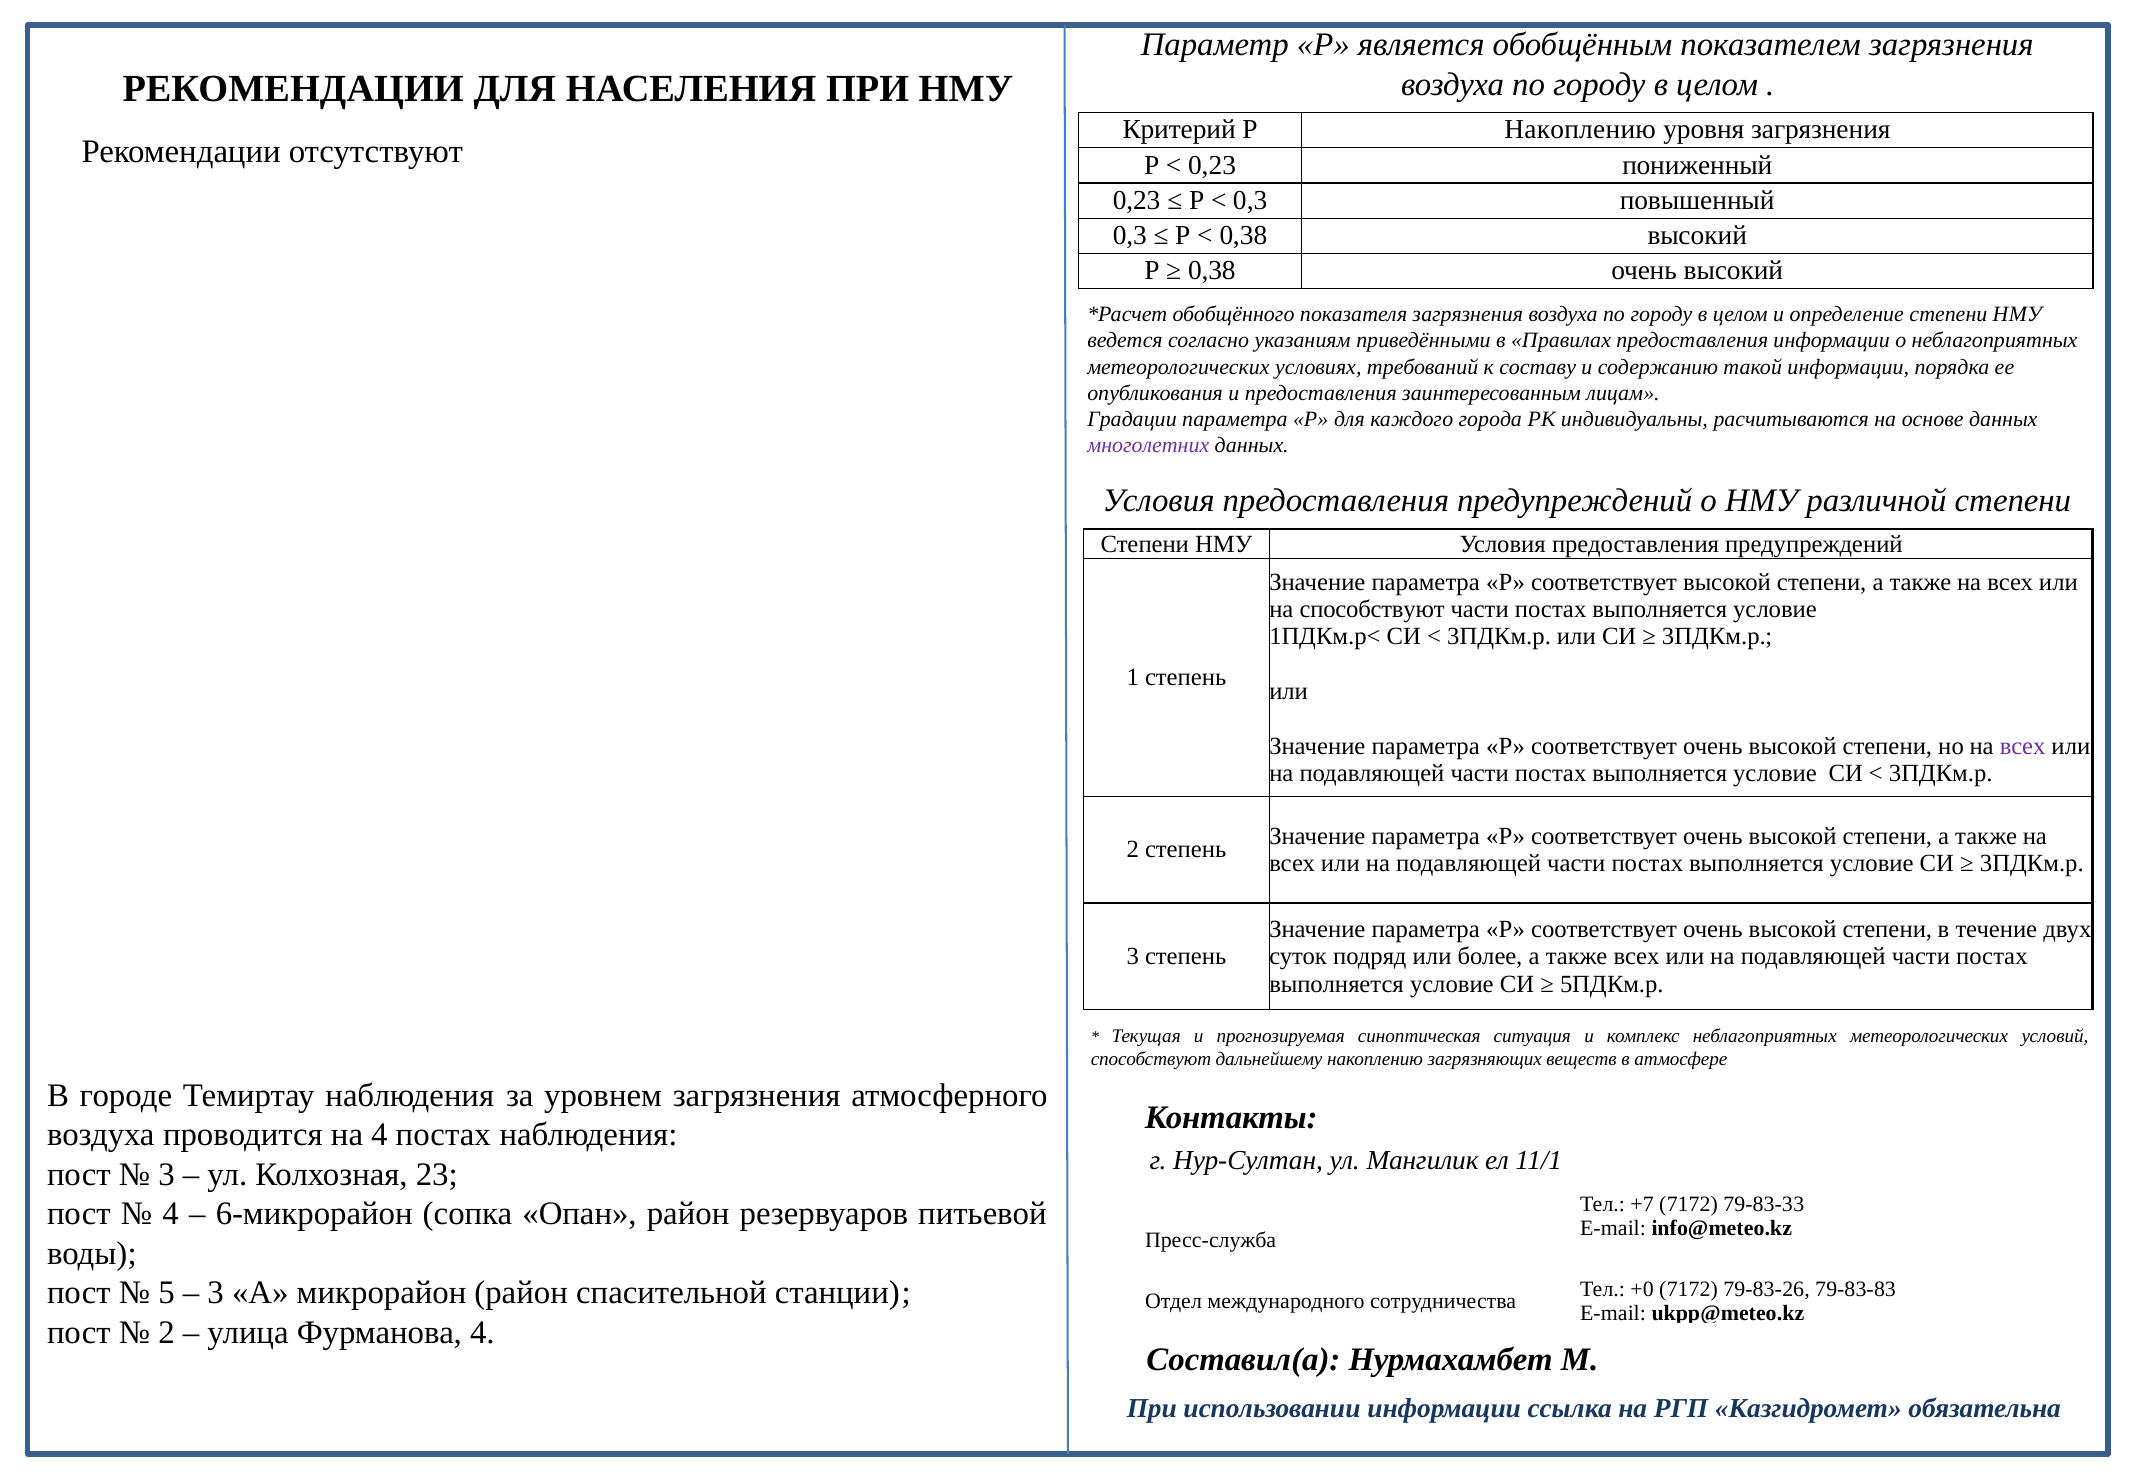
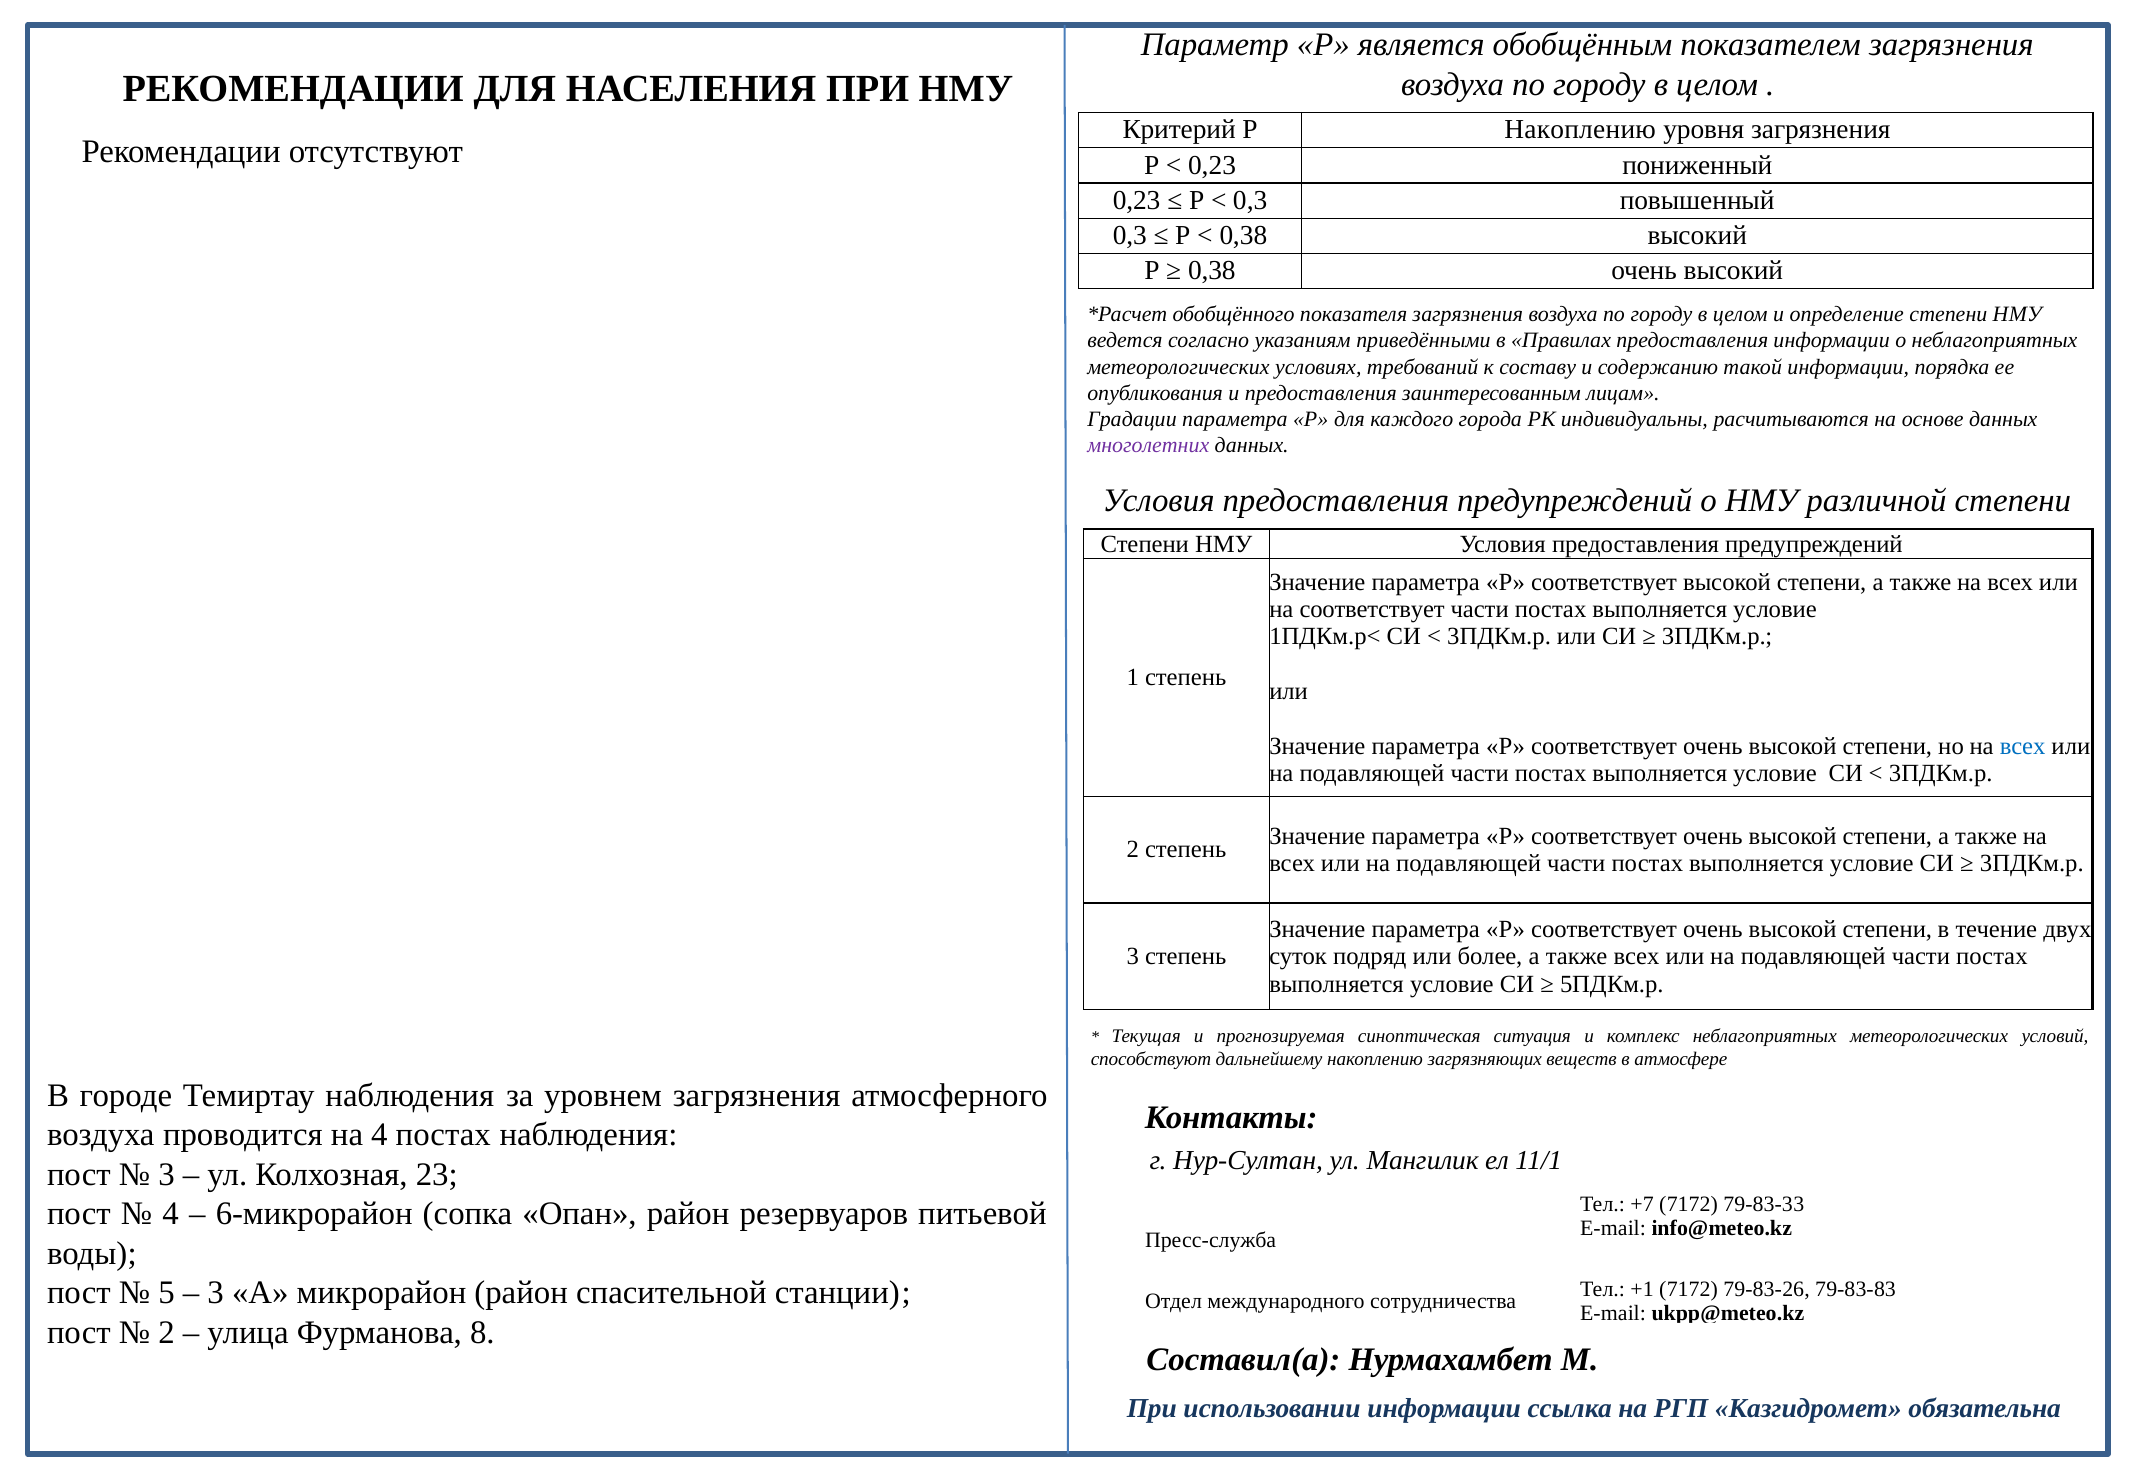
на способствуют: способствуют -> соответствует
всех at (2023, 746) colour: purple -> blue
+0: +0 -> +1
Фурманова 4: 4 -> 8
